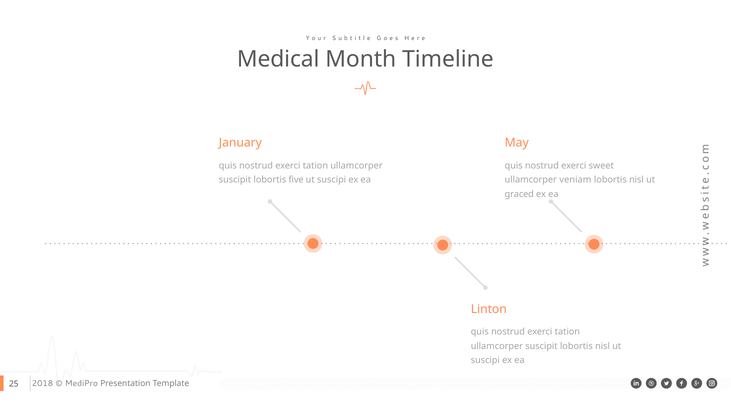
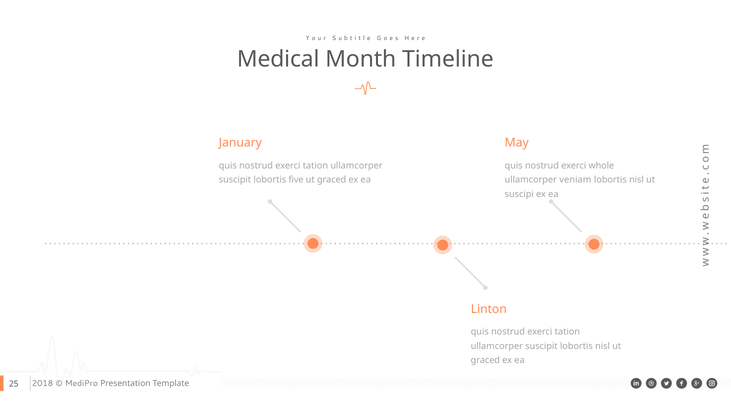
sweet: sweet -> whole
suscipi at (332, 180): suscipi -> graced
graced: graced -> suscipi
suscipi at (485, 361): suscipi -> graced
